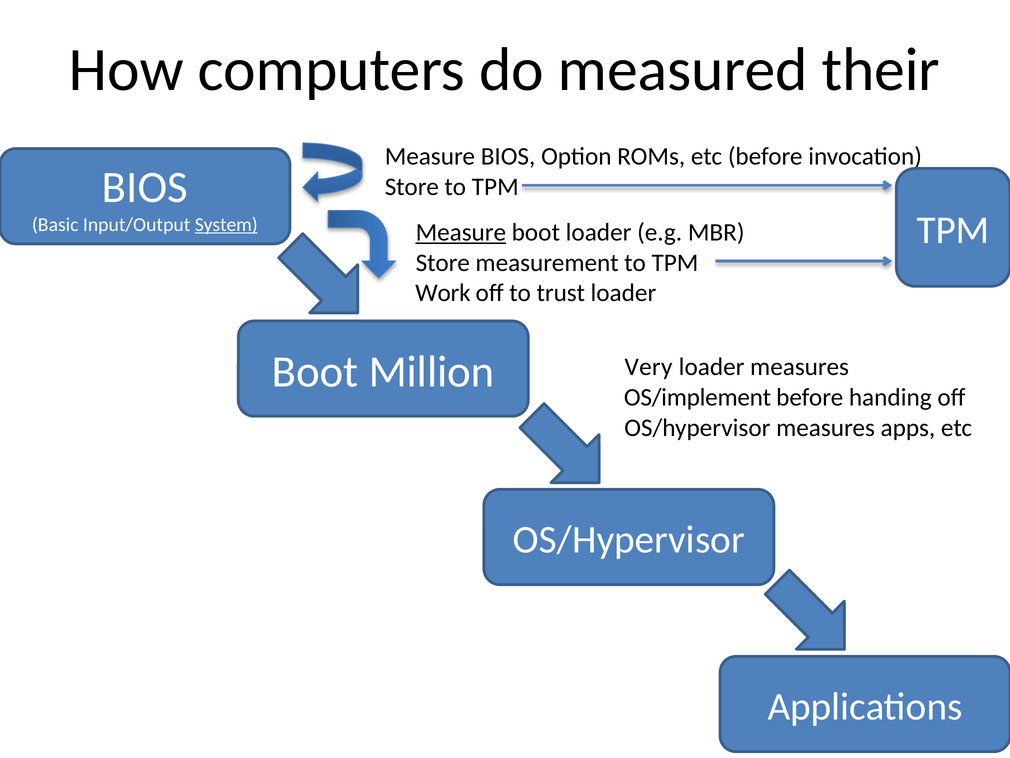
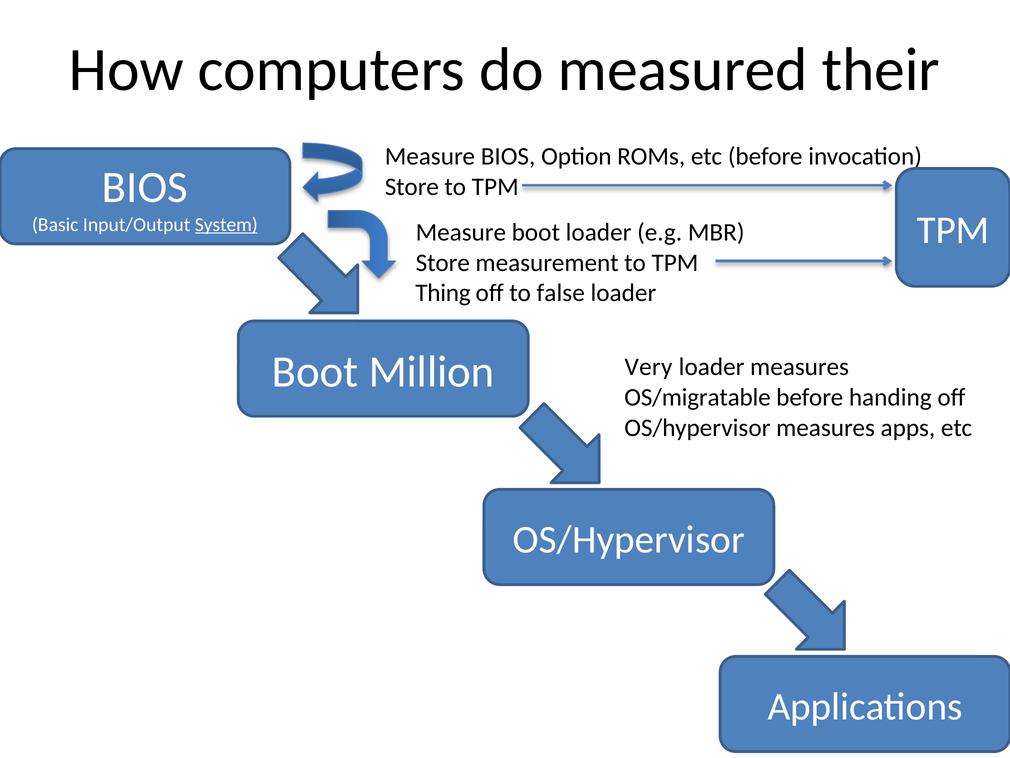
Measure at (461, 232) underline: present -> none
Work: Work -> Thing
trust: trust -> false
OS/implement: OS/implement -> OS/migratable
